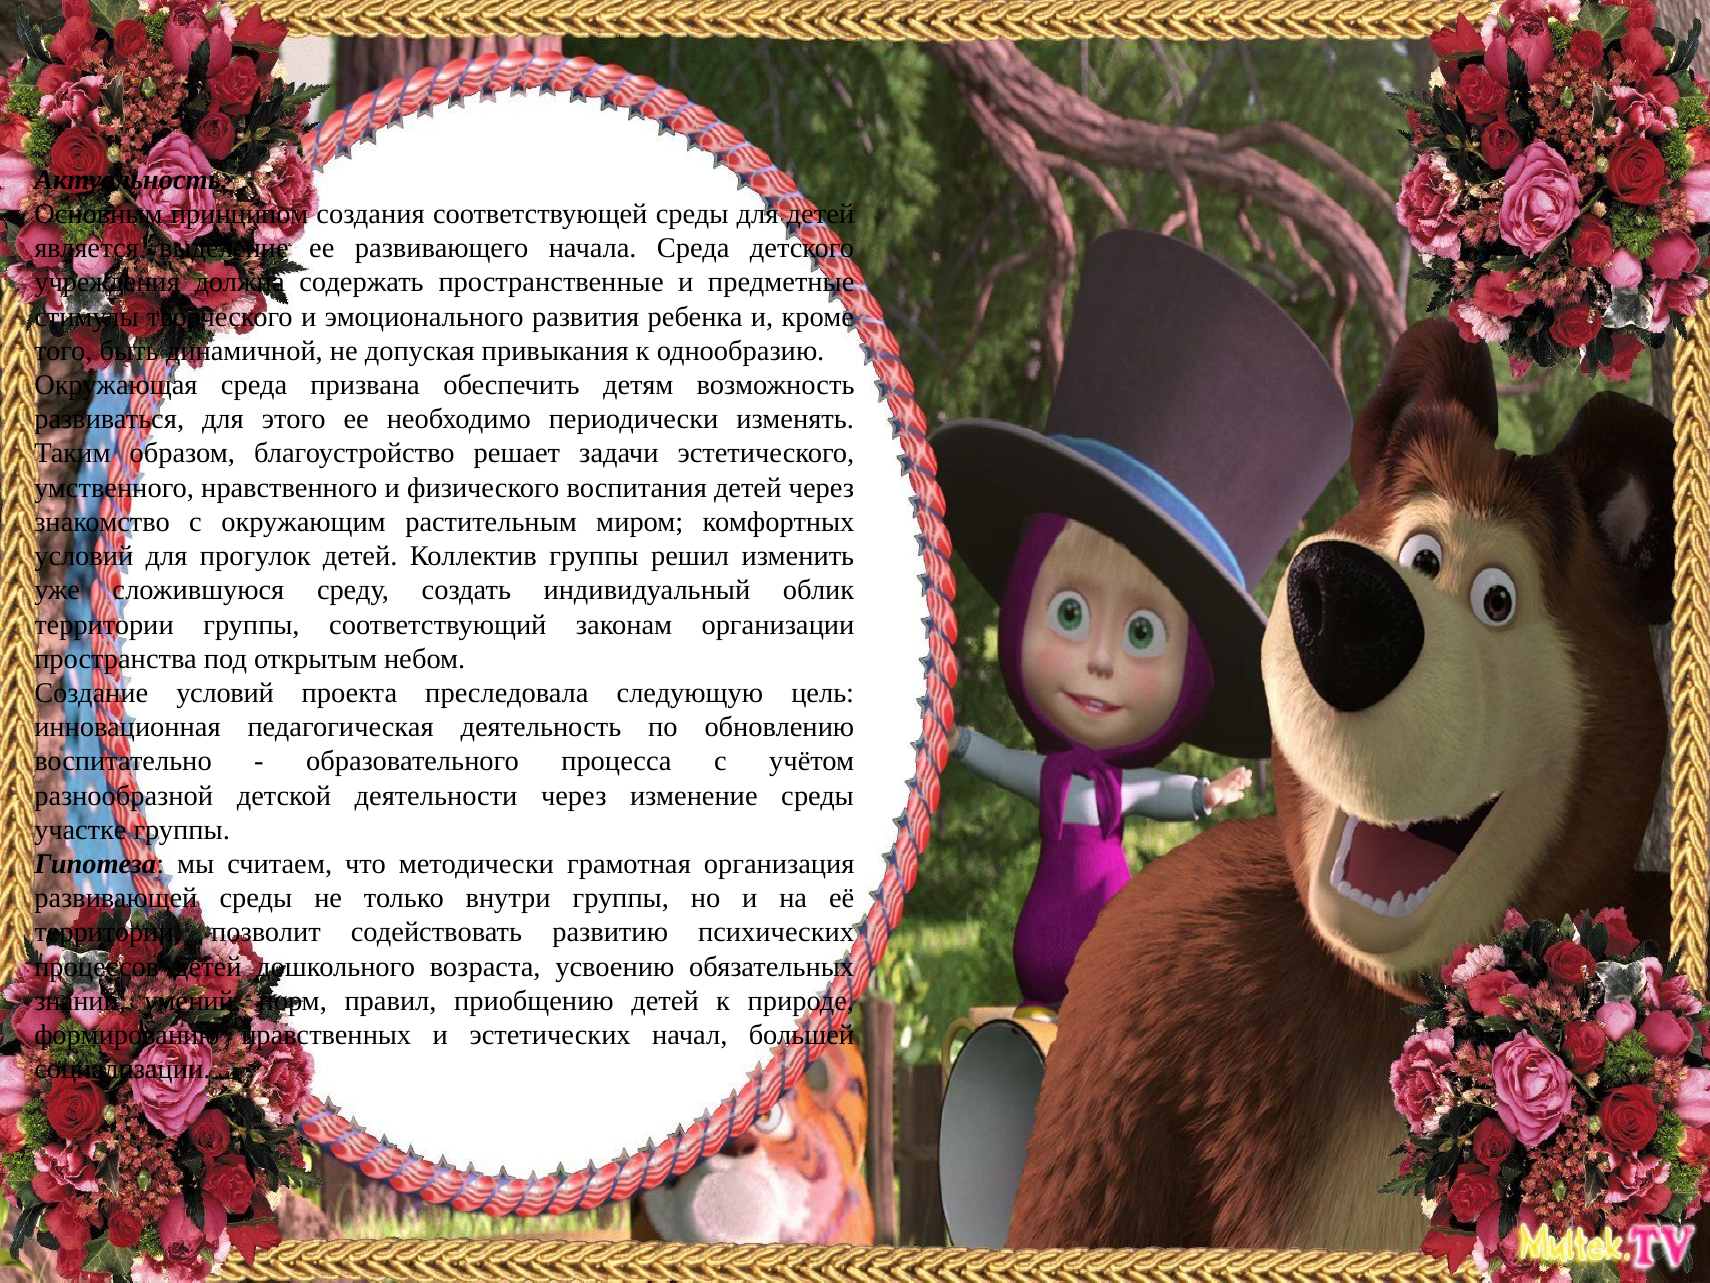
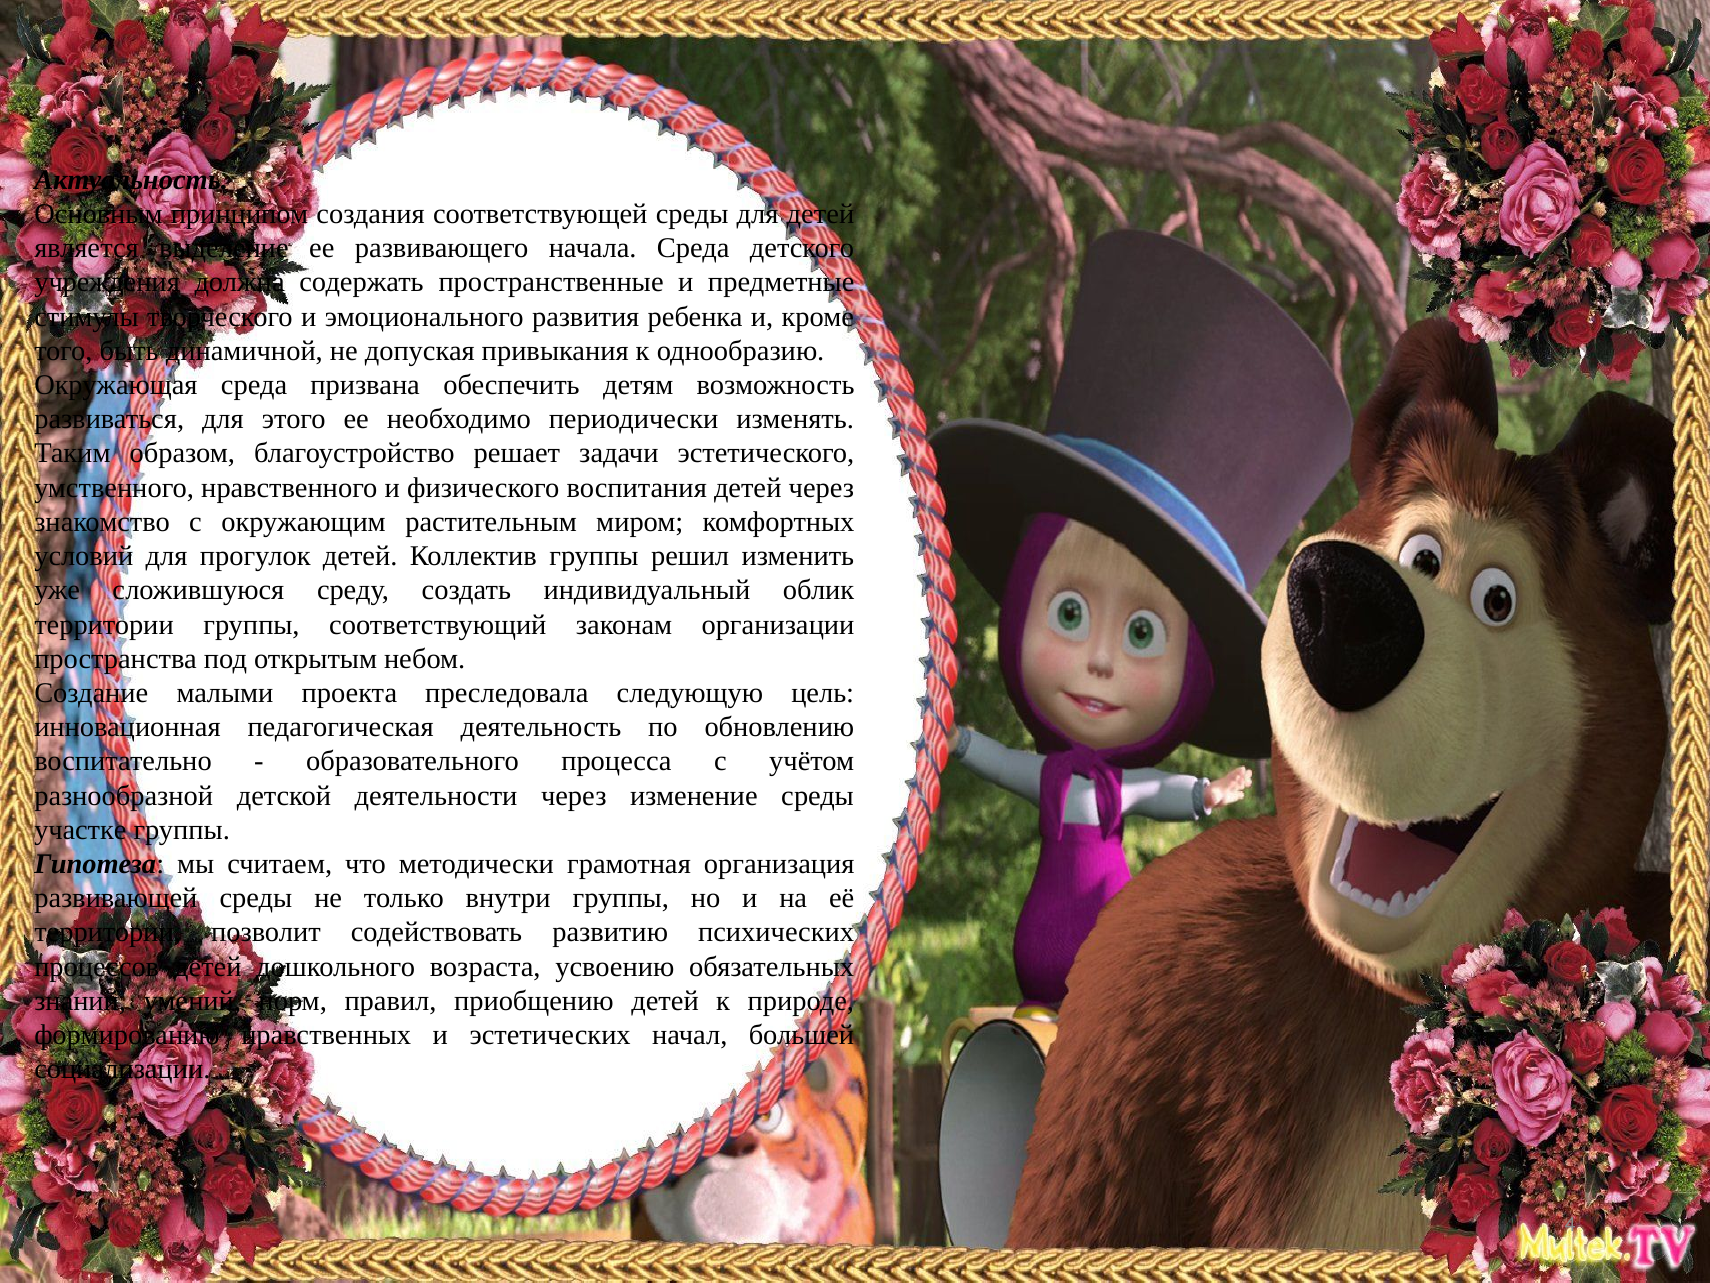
Создание условий: условий -> малыми
